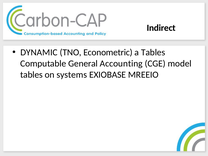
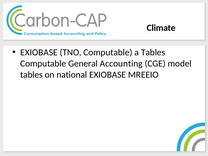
Indirect: Indirect -> Climate
DYNAMIC at (39, 52): DYNAMIC -> EXIOBASE
TNO Econometric: Econometric -> Computable
systems: systems -> national
